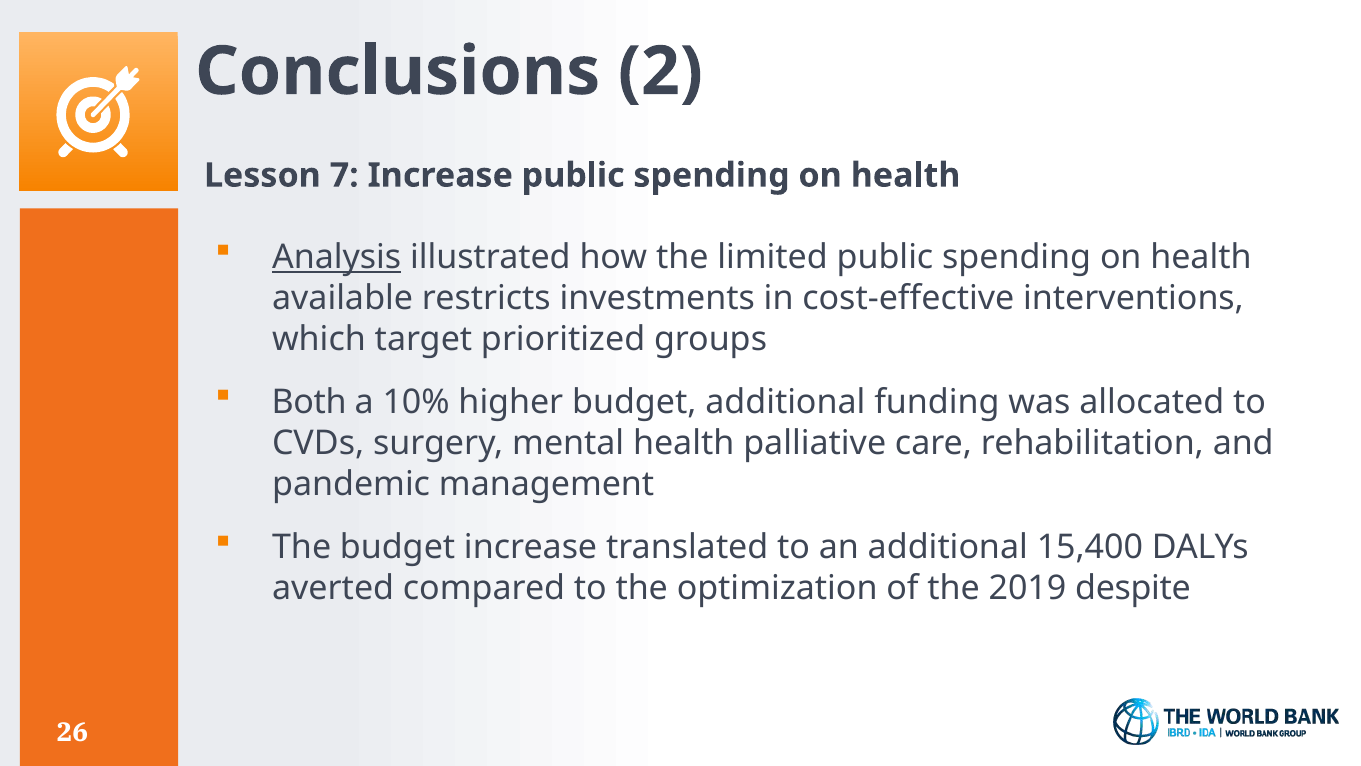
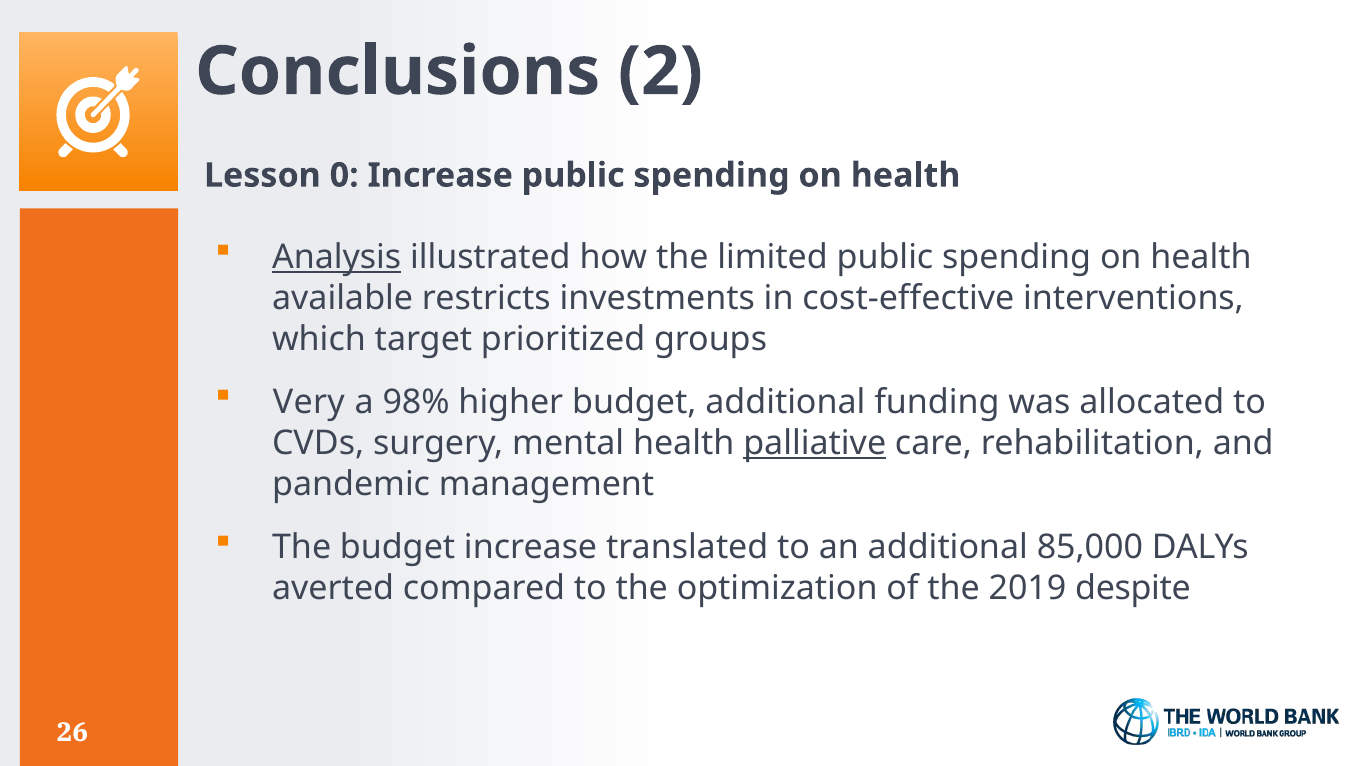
7: 7 -> 0
Both: Both -> Very
10%: 10% -> 98%
palliative underline: none -> present
15,400: 15,400 -> 85,000
